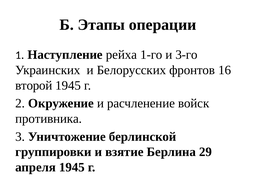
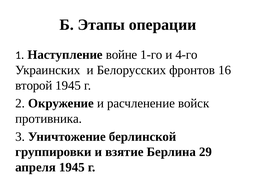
рейха: рейха -> войне
3-го: 3-го -> 4-го
